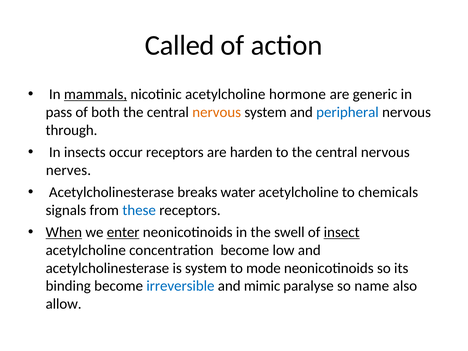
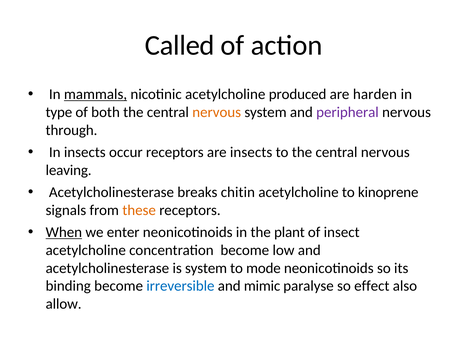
hormone: hormone -> produced
generic: generic -> harden
pass: pass -> type
peripheral colour: blue -> purple
are harden: harden -> insects
nerves: nerves -> leaving
water: water -> chitin
chemicals: chemicals -> kinoprene
these colour: blue -> orange
enter underline: present -> none
swell: swell -> plant
insect underline: present -> none
name: name -> effect
